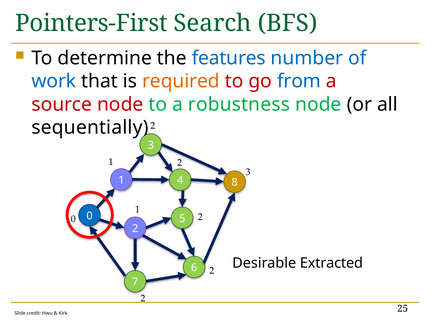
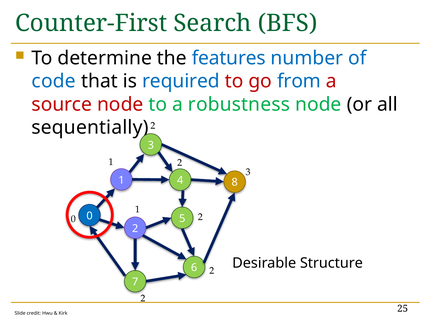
Pointers-First: Pointers-First -> Counter-First
work: work -> code
required colour: orange -> blue
Extracted: Extracted -> Structure
